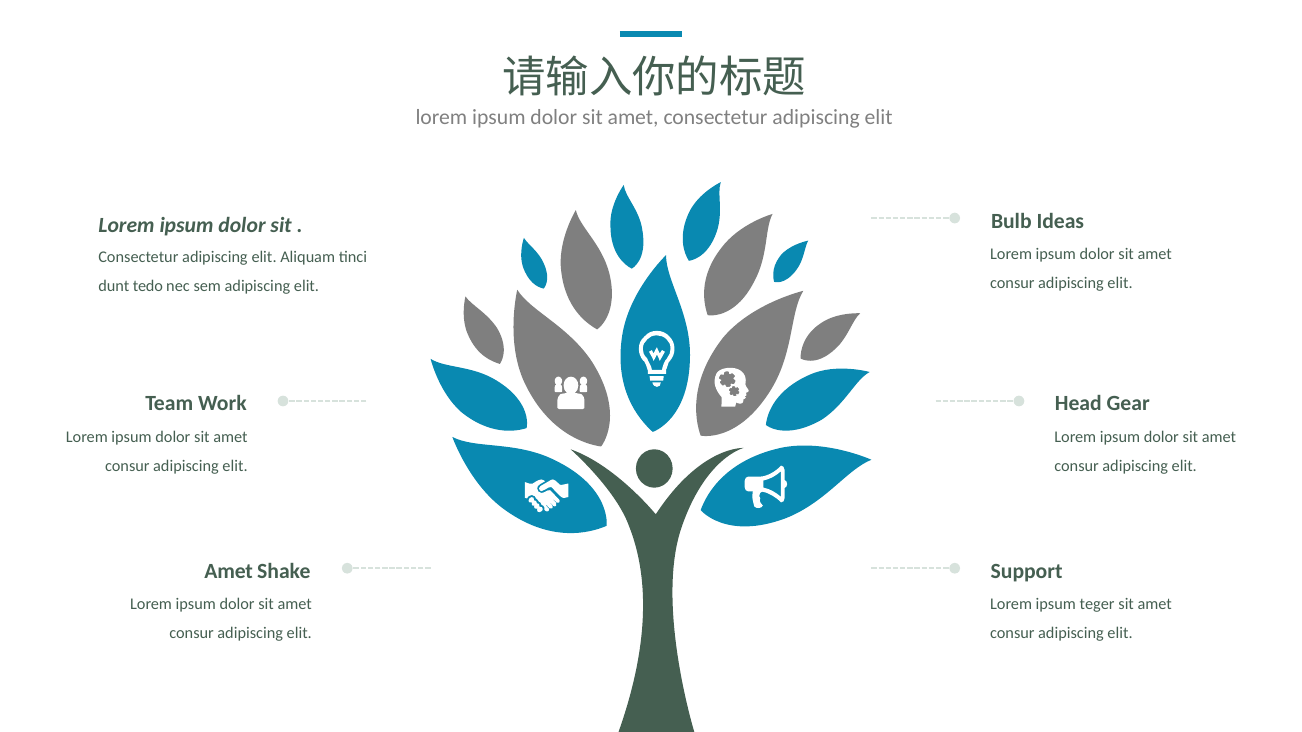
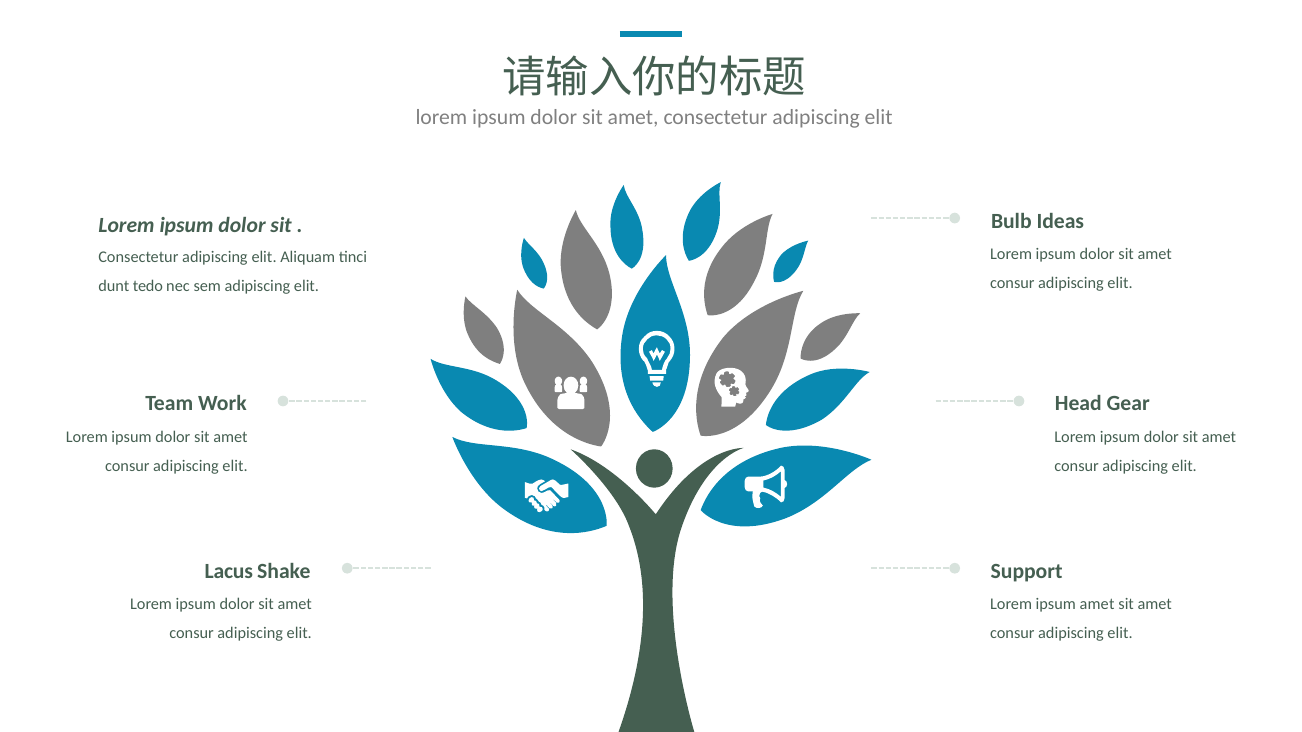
Amet at (229, 571): Amet -> Lacus
ipsum teger: teger -> amet
